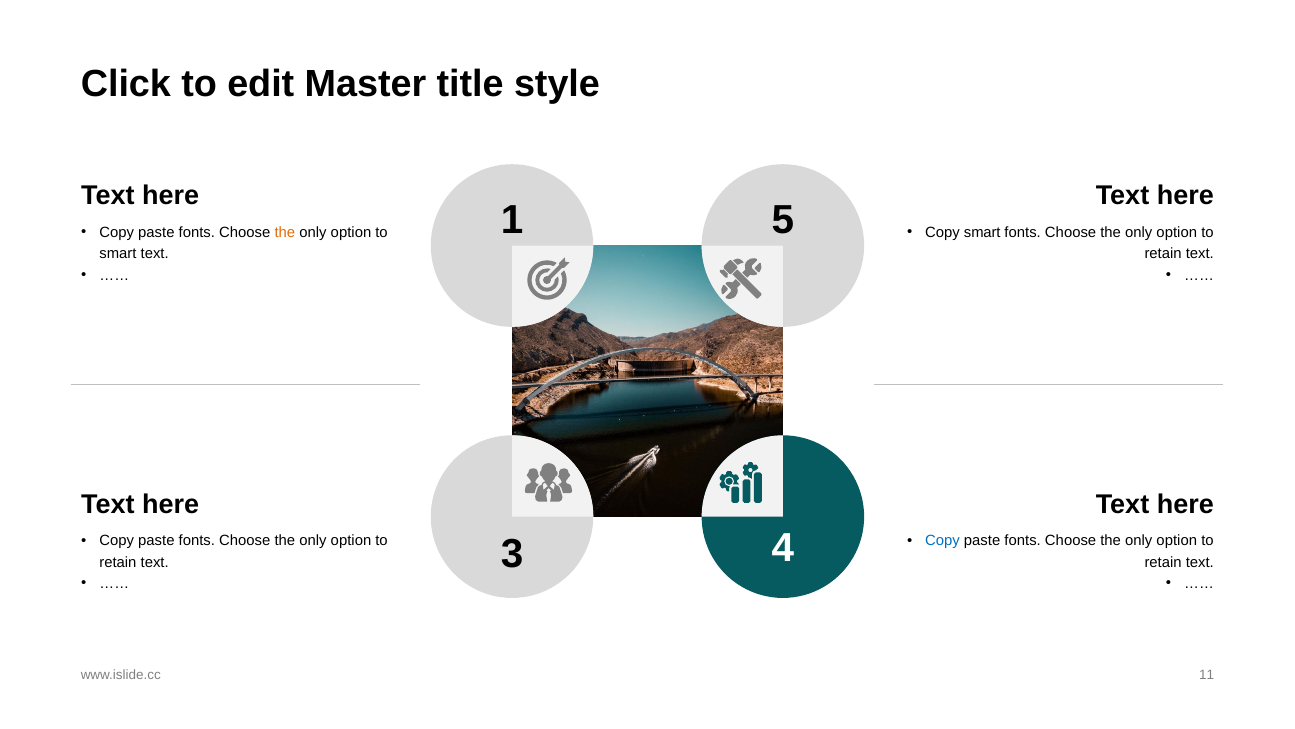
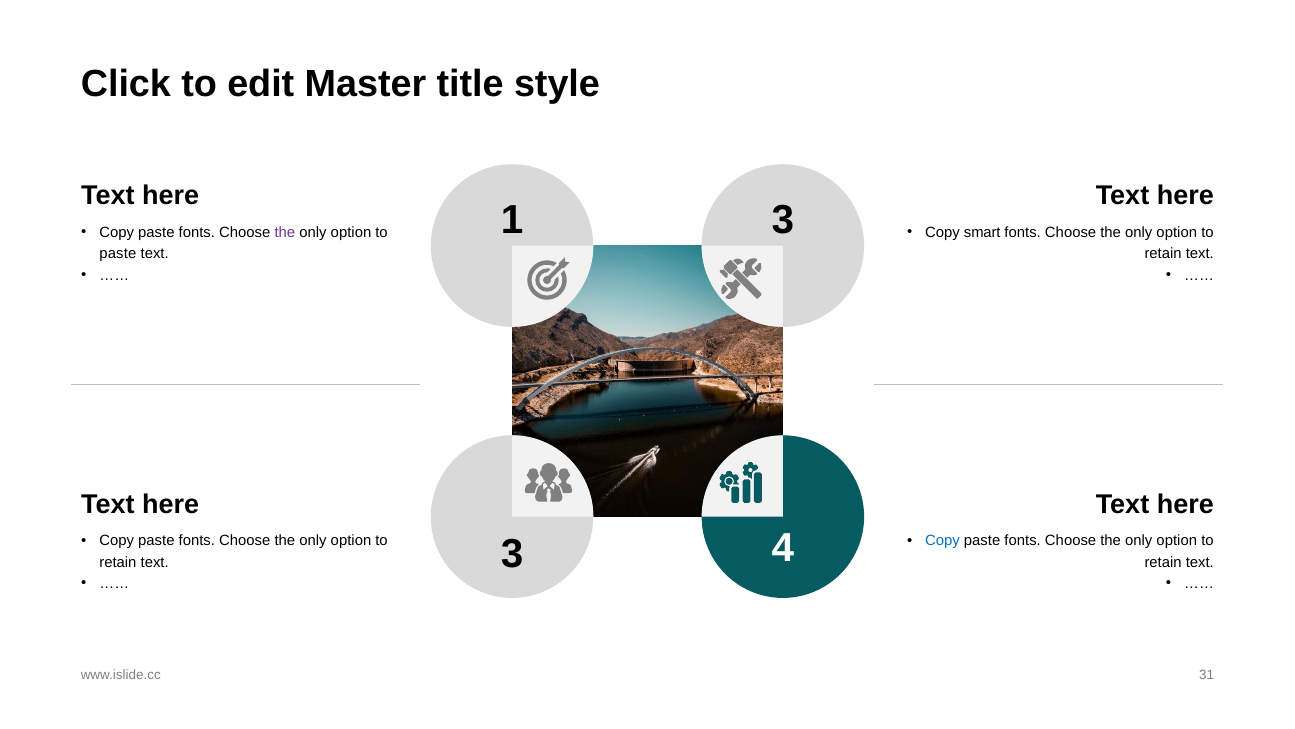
1 5: 5 -> 3
the at (285, 232) colour: orange -> purple
smart at (118, 254): smart -> paste
11: 11 -> 31
